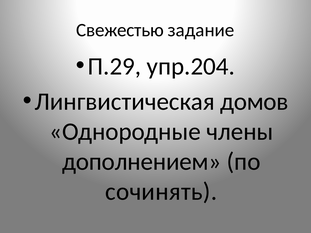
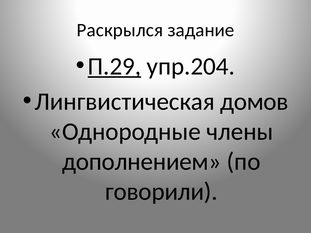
Свежестью: Свежестью -> Раскрылся
П.29 underline: none -> present
сочинять: сочинять -> говорили
